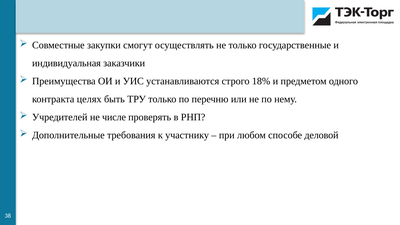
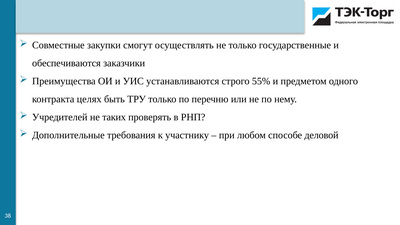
индивидуальная: индивидуальная -> обеспечиваются
18%: 18% -> 55%
числе: числе -> таких
